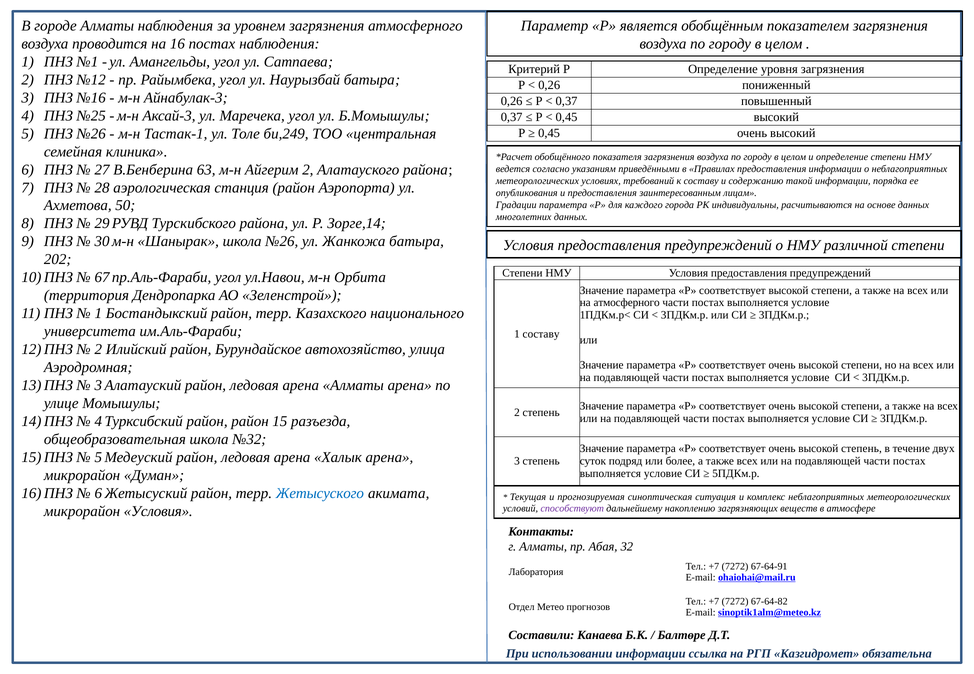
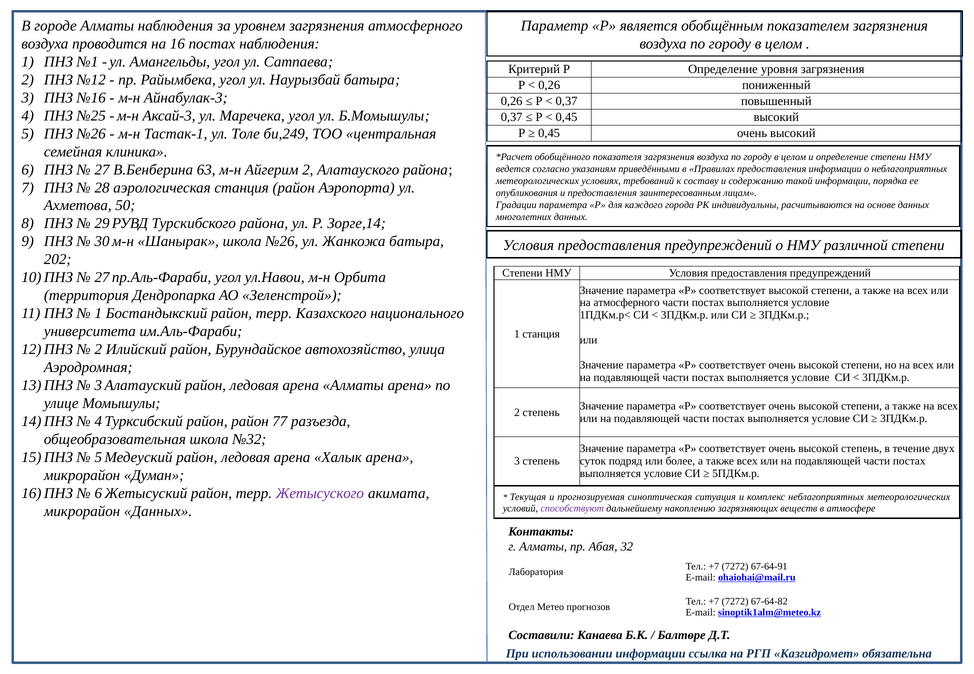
67 at (102, 278): 67 -> 27
1 составу: составу -> станция
15: 15 -> 77
Жетысуского colour: blue -> purple
микрорайон Условия: Условия -> Данных
